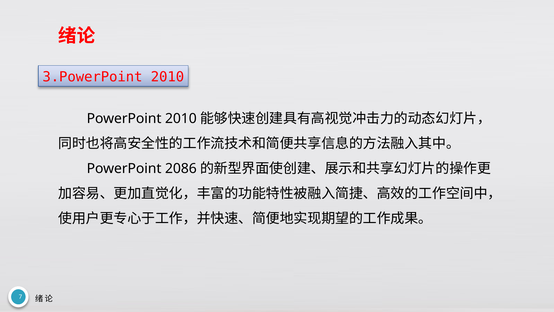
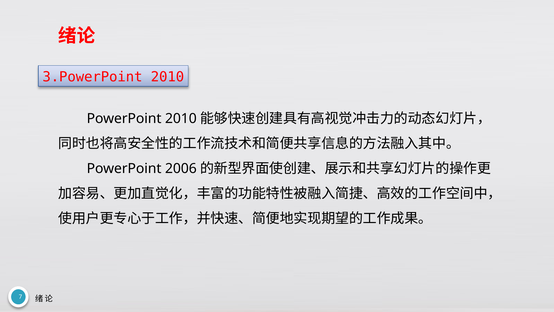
2086: 2086 -> 2006
